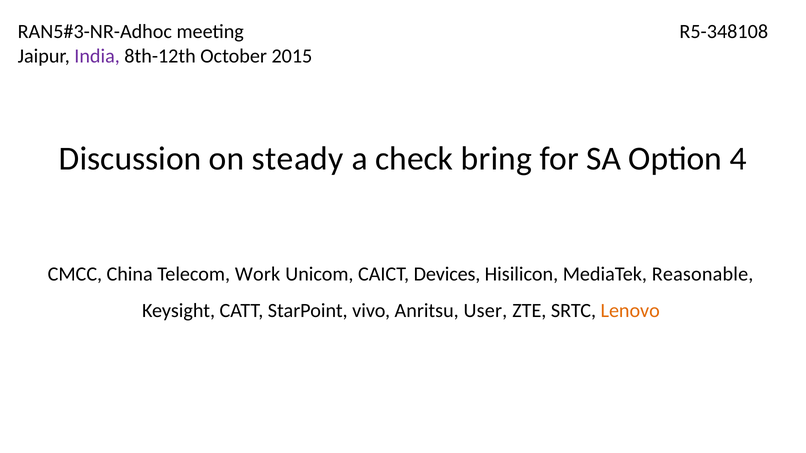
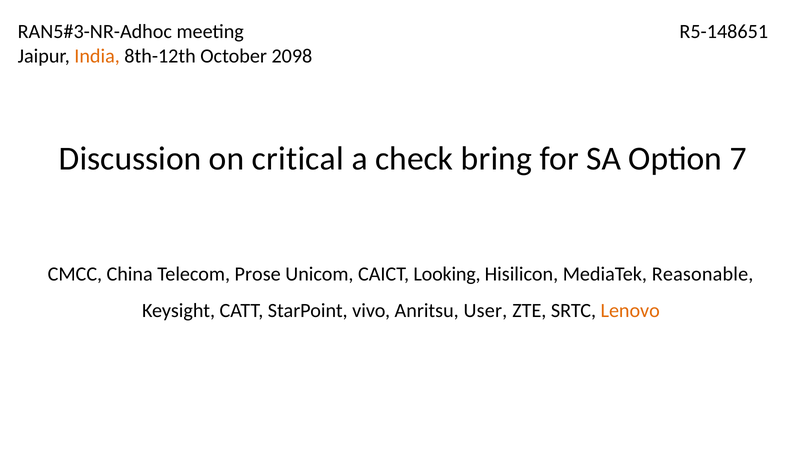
R5-348108: R5-348108 -> R5-148651
India colour: purple -> orange
2015: 2015 -> 2098
steady: steady -> critical
4: 4 -> 7
Work: Work -> Prose
Devices: Devices -> Looking
